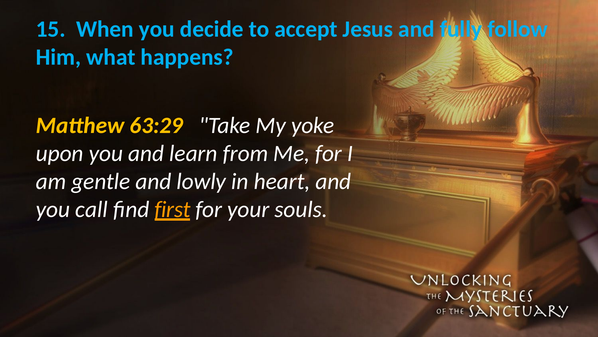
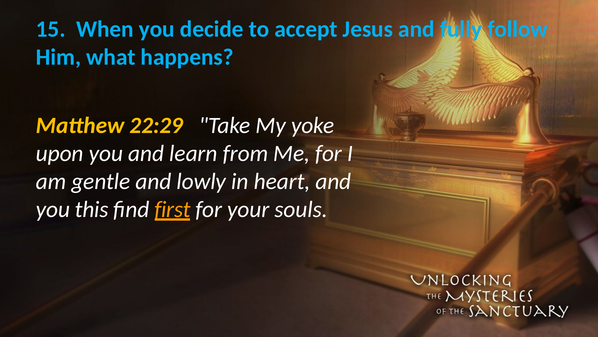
63:29: 63:29 -> 22:29
call: call -> this
